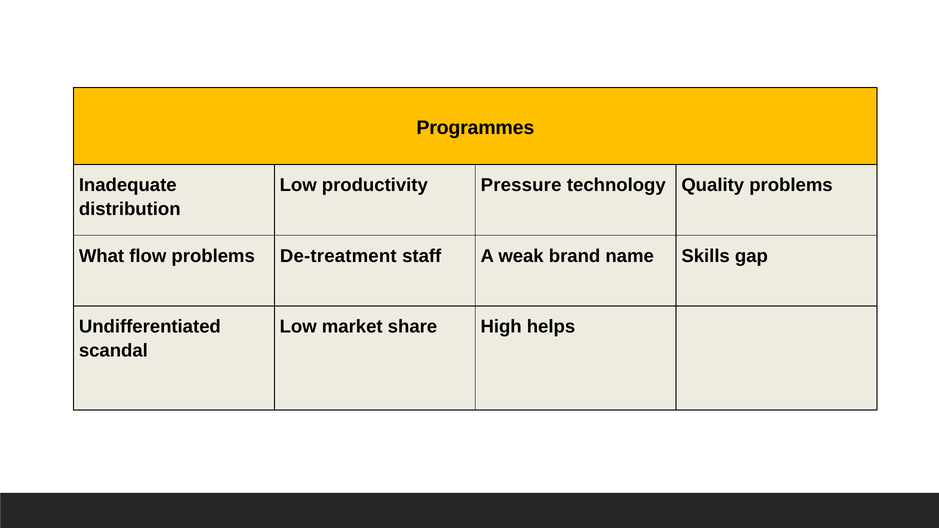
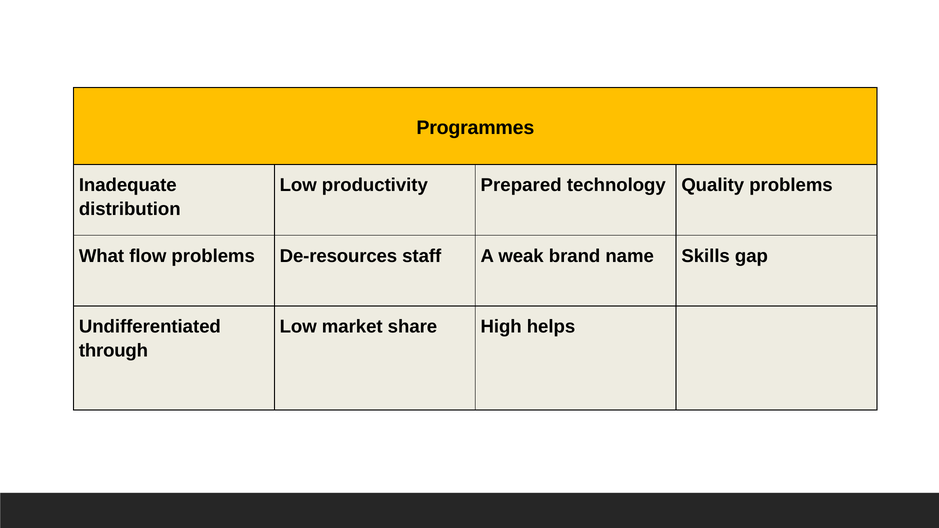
Pressure: Pressure -> Prepared
De‐treatment: De‐treatment -> De‐resources
scandal: scandal -> through
